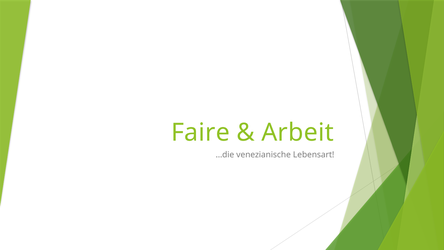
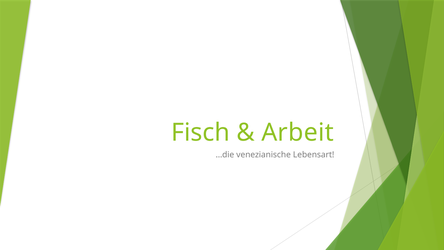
Faire: Faire -> Fisch
